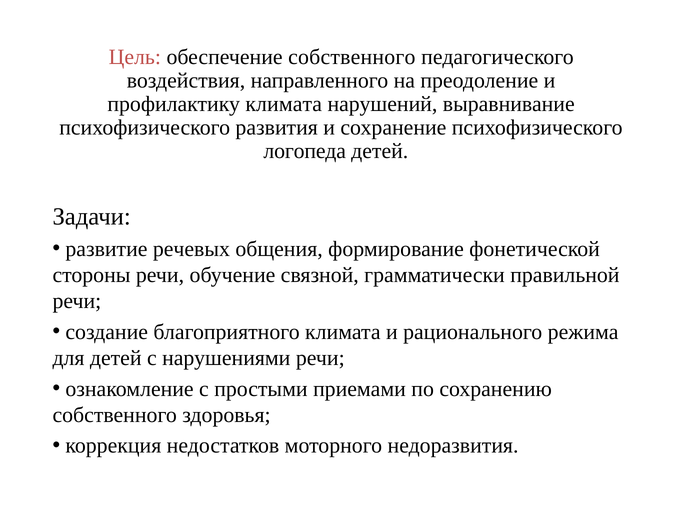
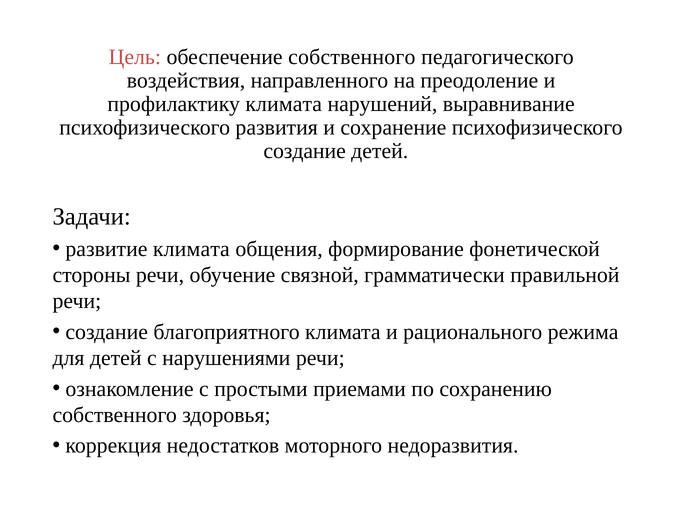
логопеда at (305, 151): логопеда -> создание
развитие речевых: речевых -> климата
